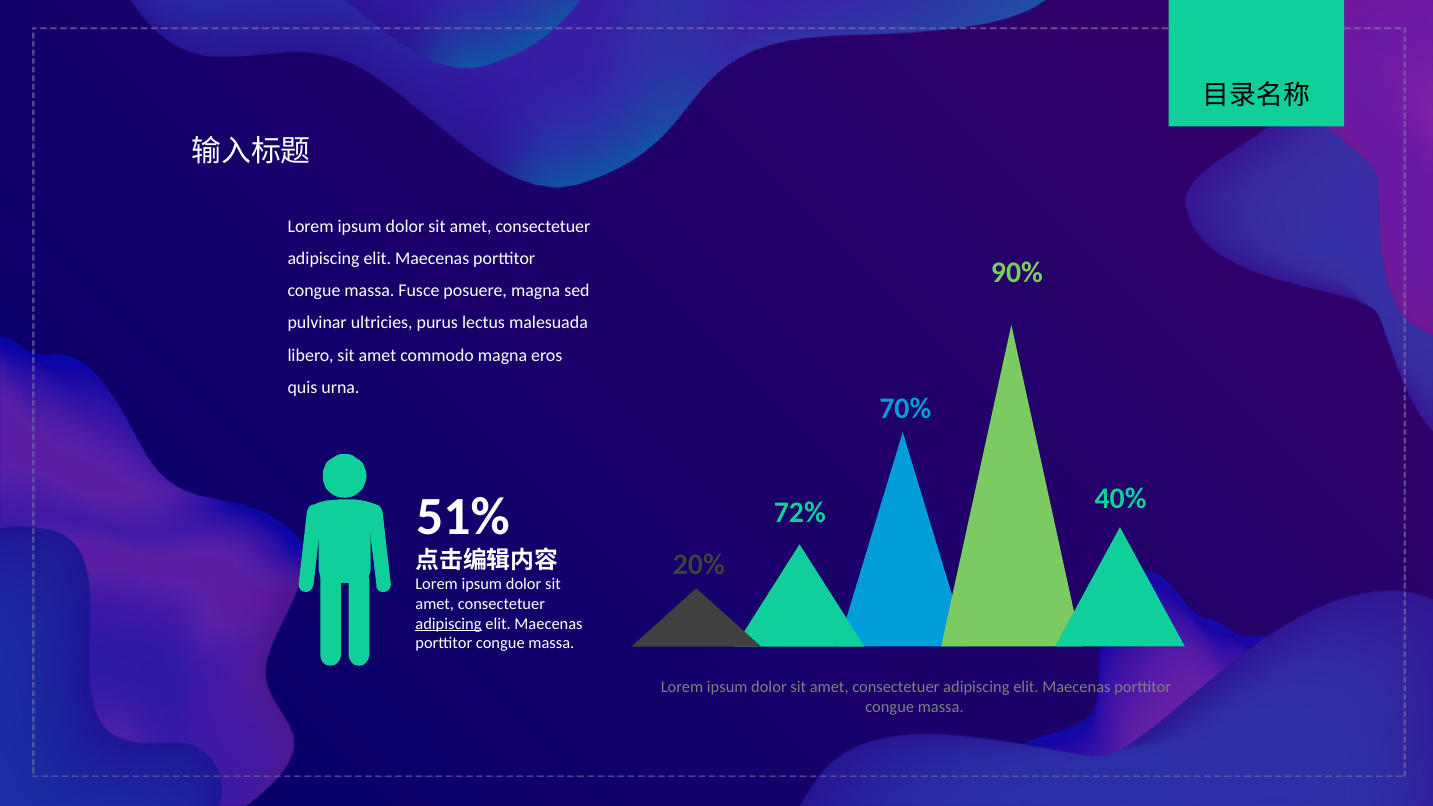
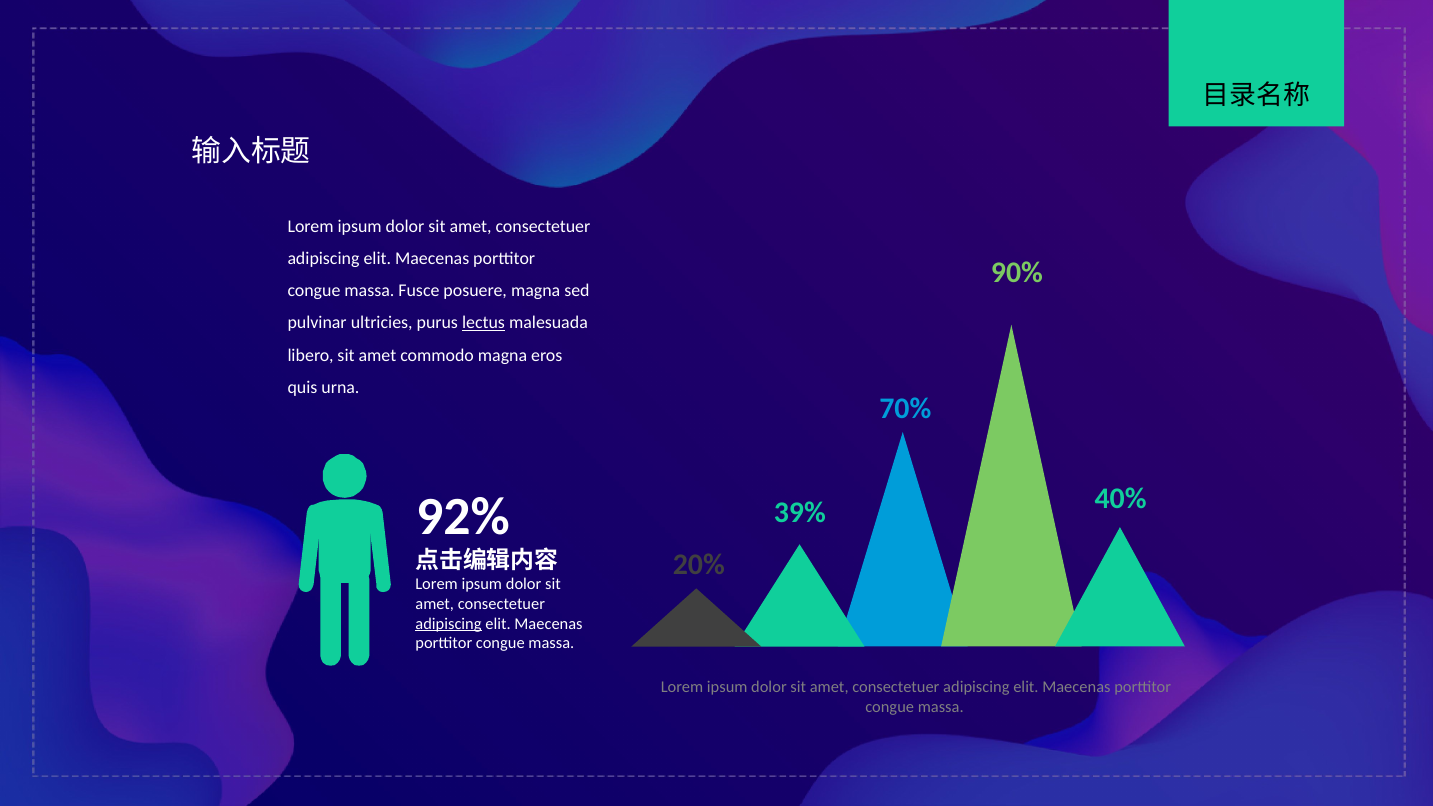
lectus underline: none -> present
51%: 51% -> 92%
72%: 72% -> 39%
